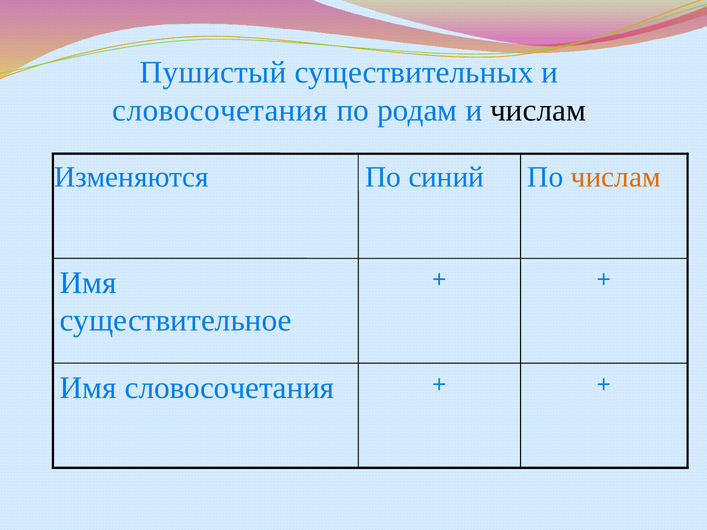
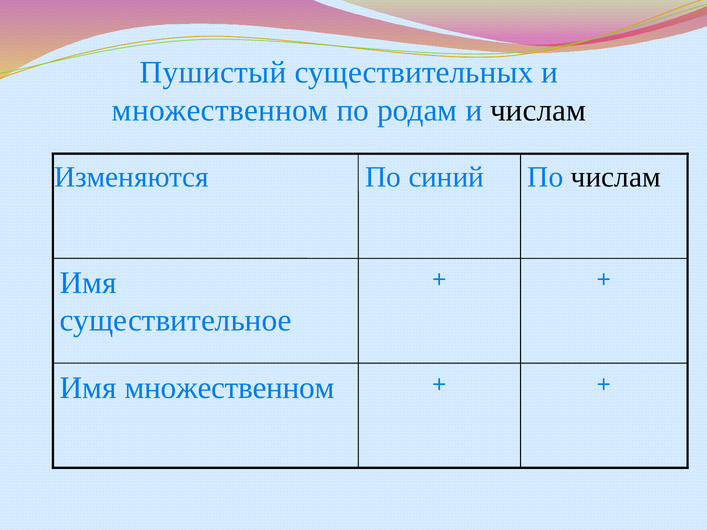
словосочетания at (220, 110): словосочетания -> множественном
числам at (616, 177) colour: orange -> black
Имя словосочетания: словосочетания -> множественном
